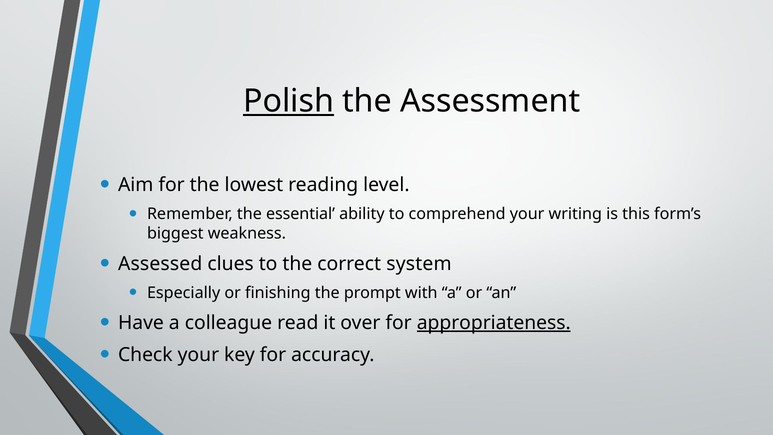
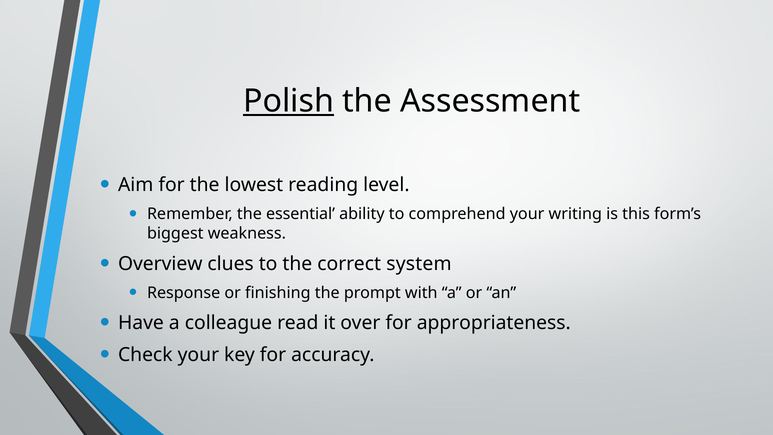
Assessed: Assessed -> Overview
Especially: Especially -> Response
appropriateness underline: present -> none
